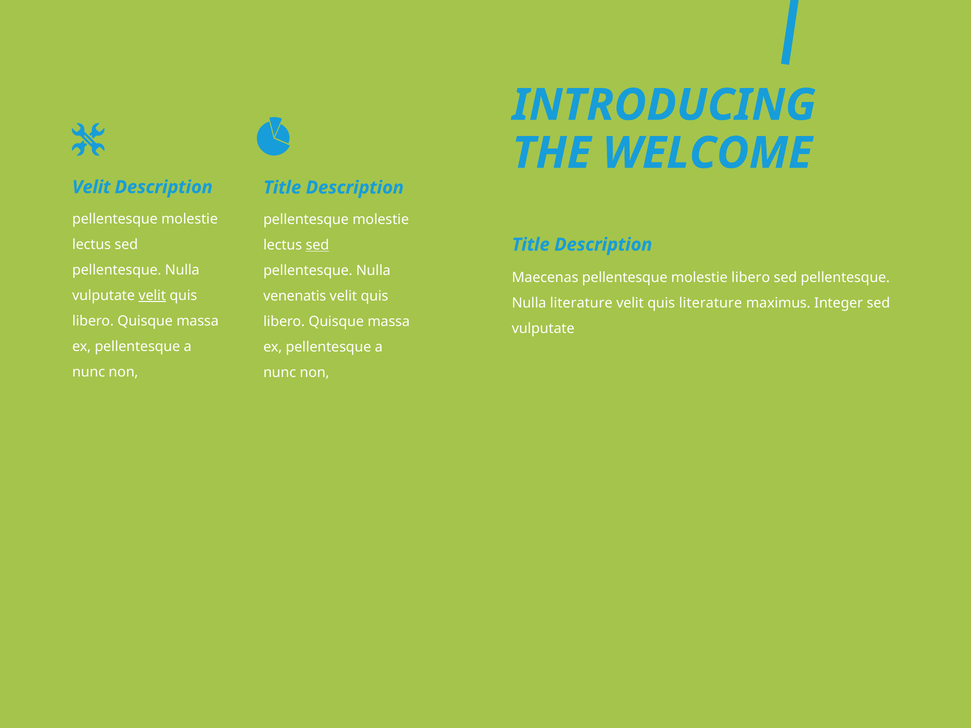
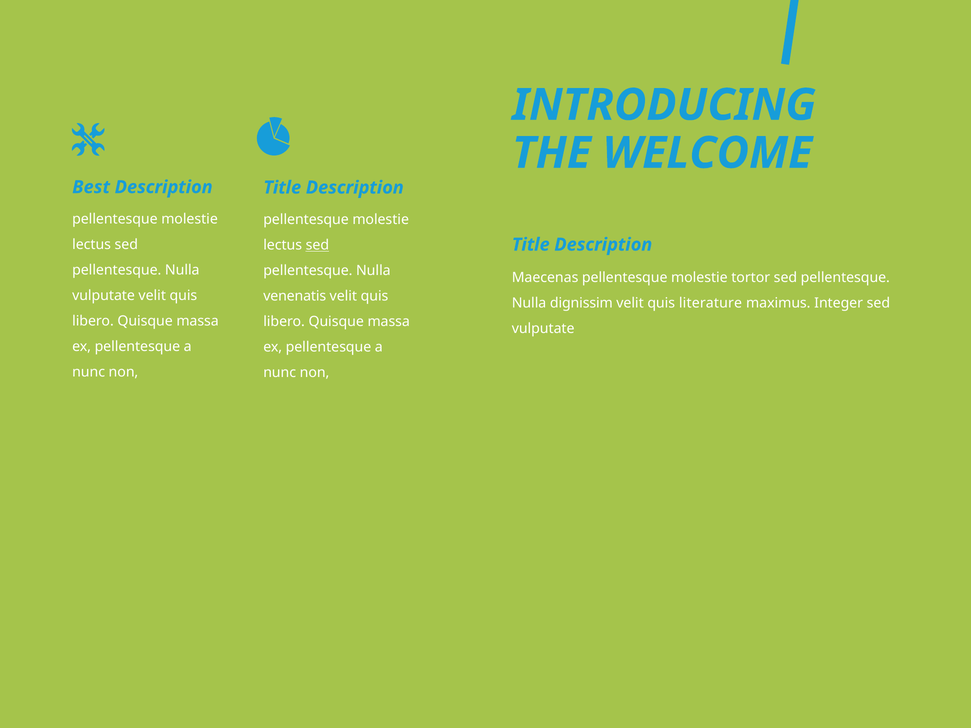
Velit at (91, 187): Velit -> Best
molestie libero: libero -> tortor
velit at (152, 296) underline: present -> none
Nulla literature: literature -> dignissim
